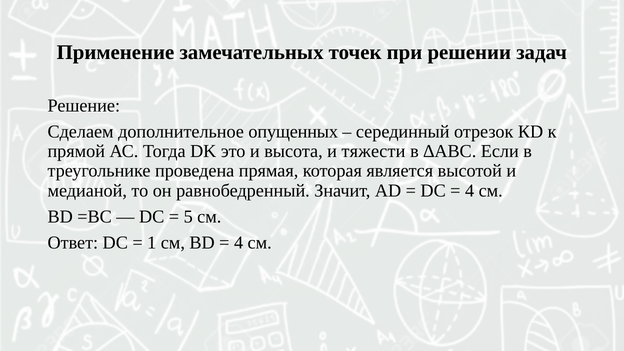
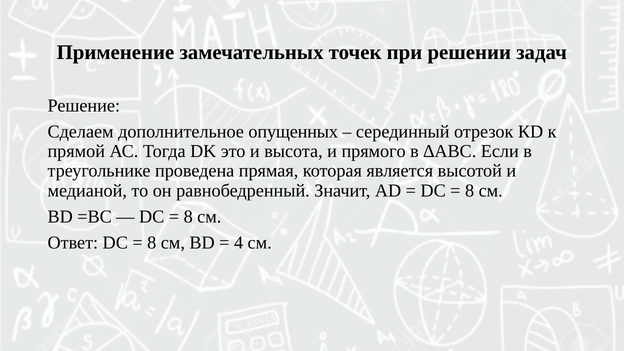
тяжести: тяжести -> прямого
4 at (470, 191): 4 -> 8
5 at (188, 217): 5 -> 8
1 at (152, 243): 1 -> 8
